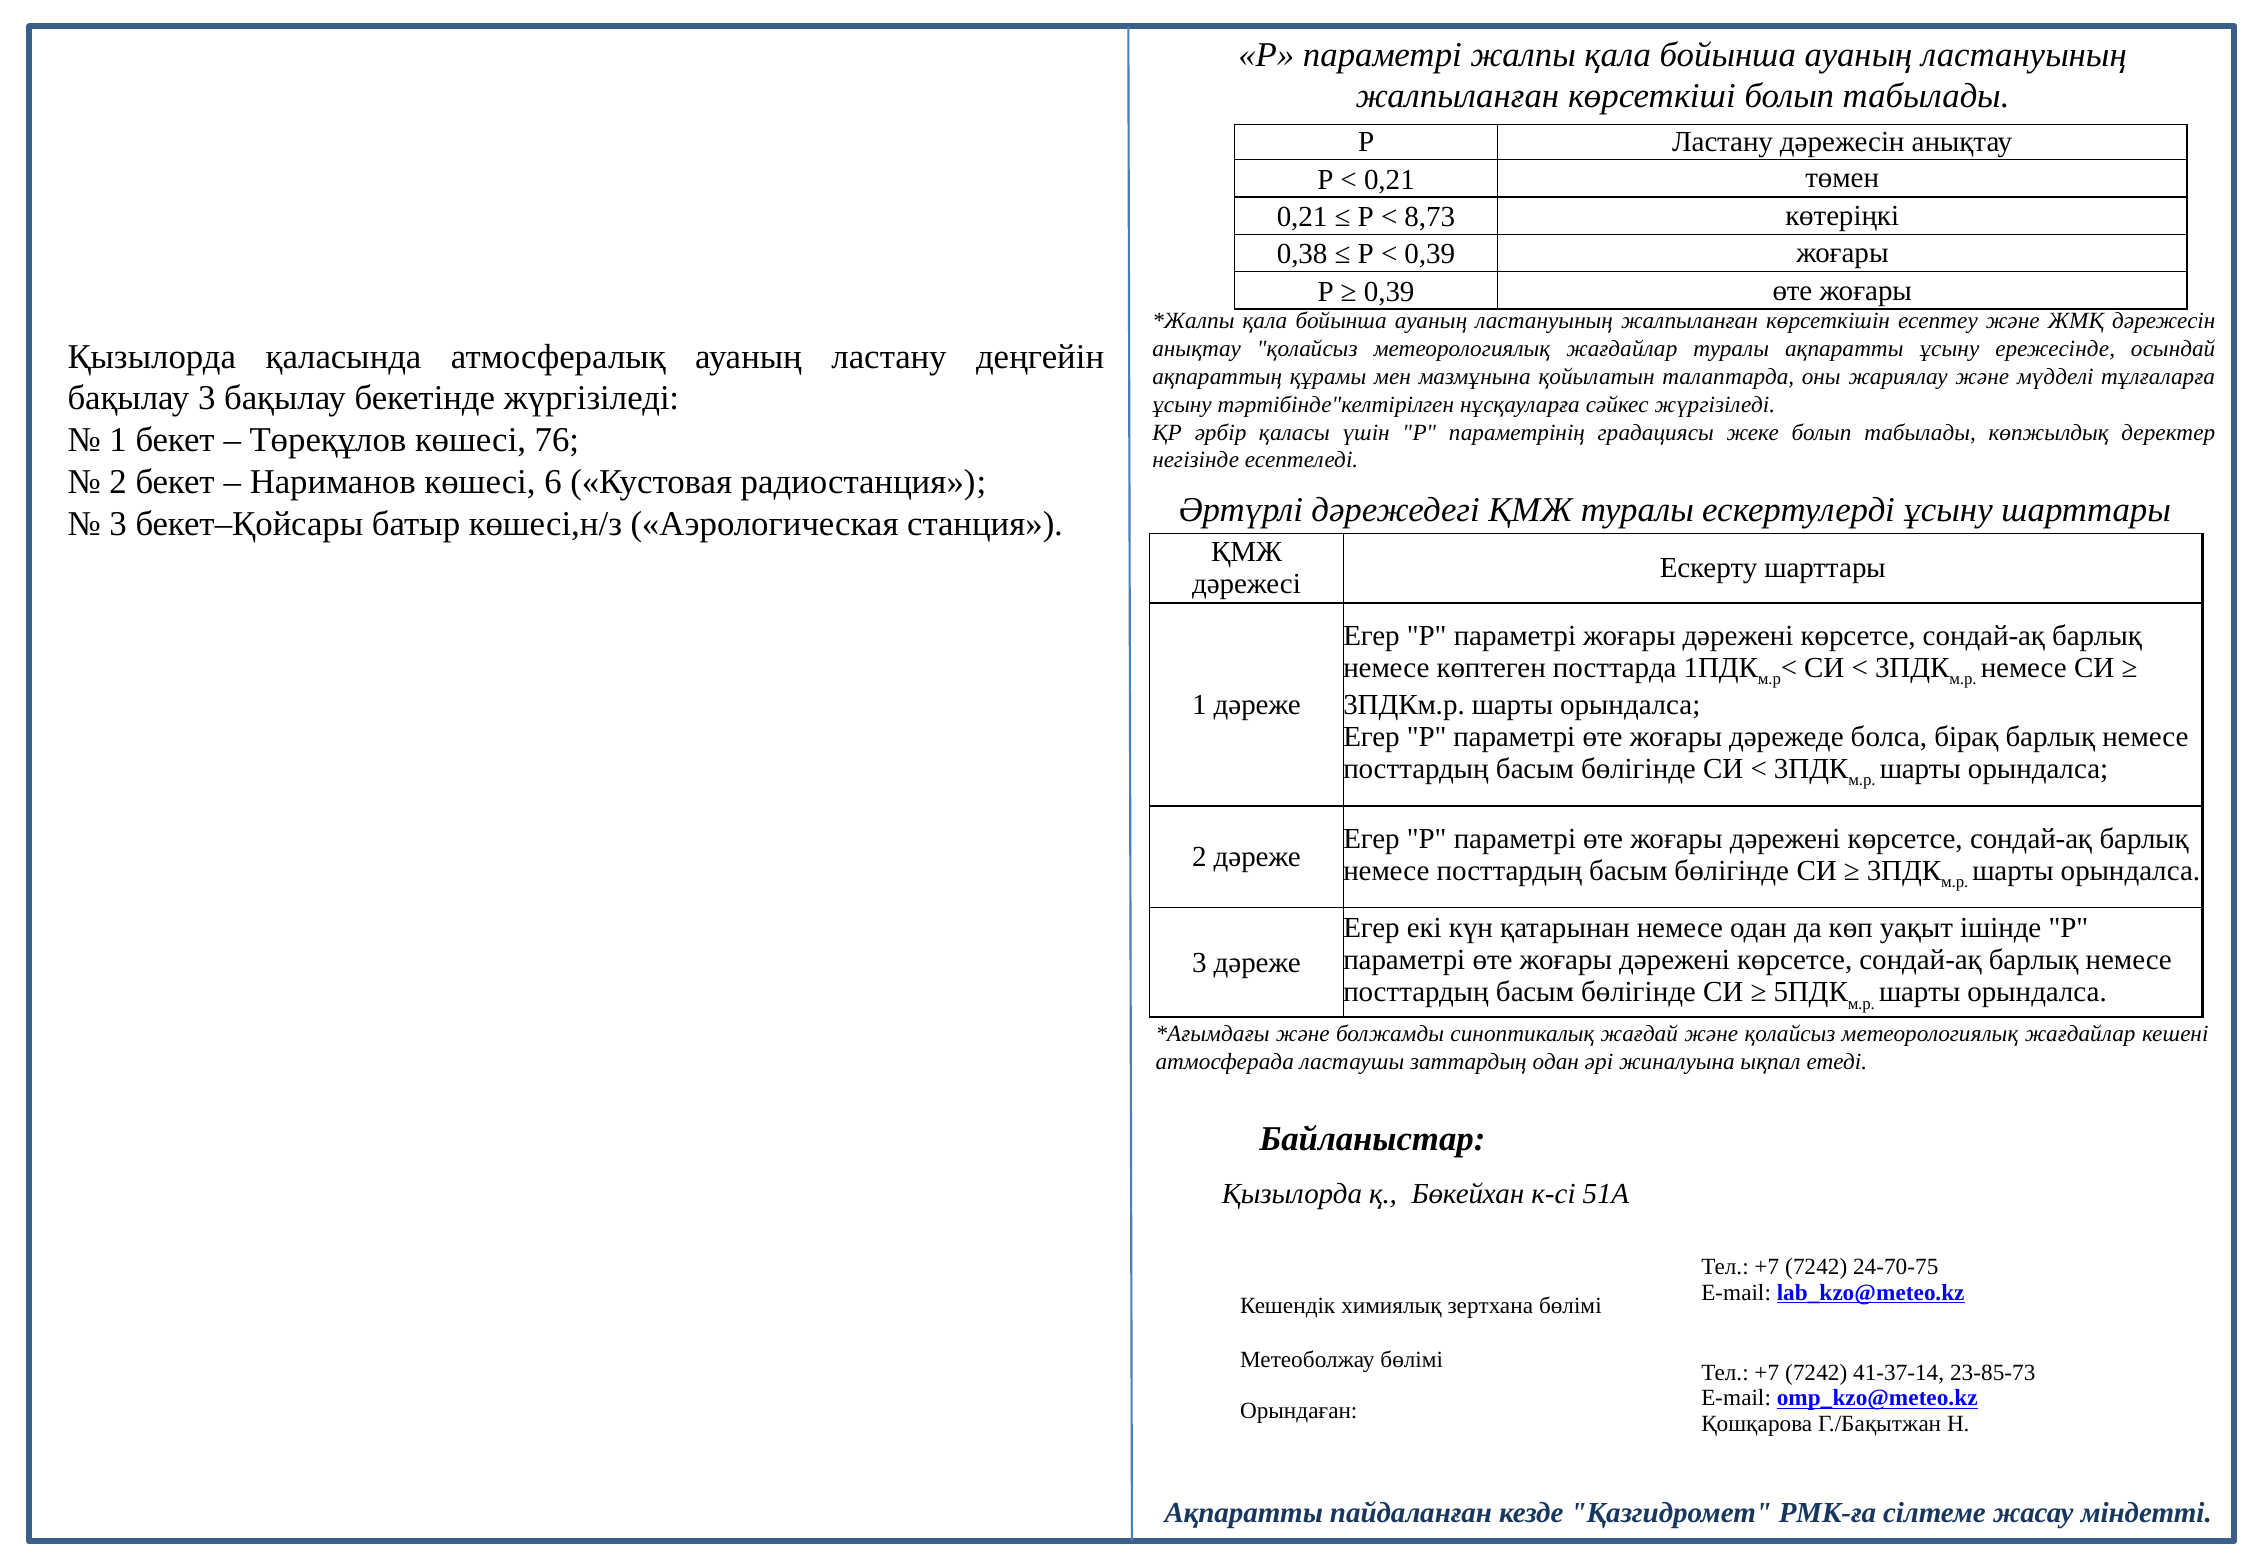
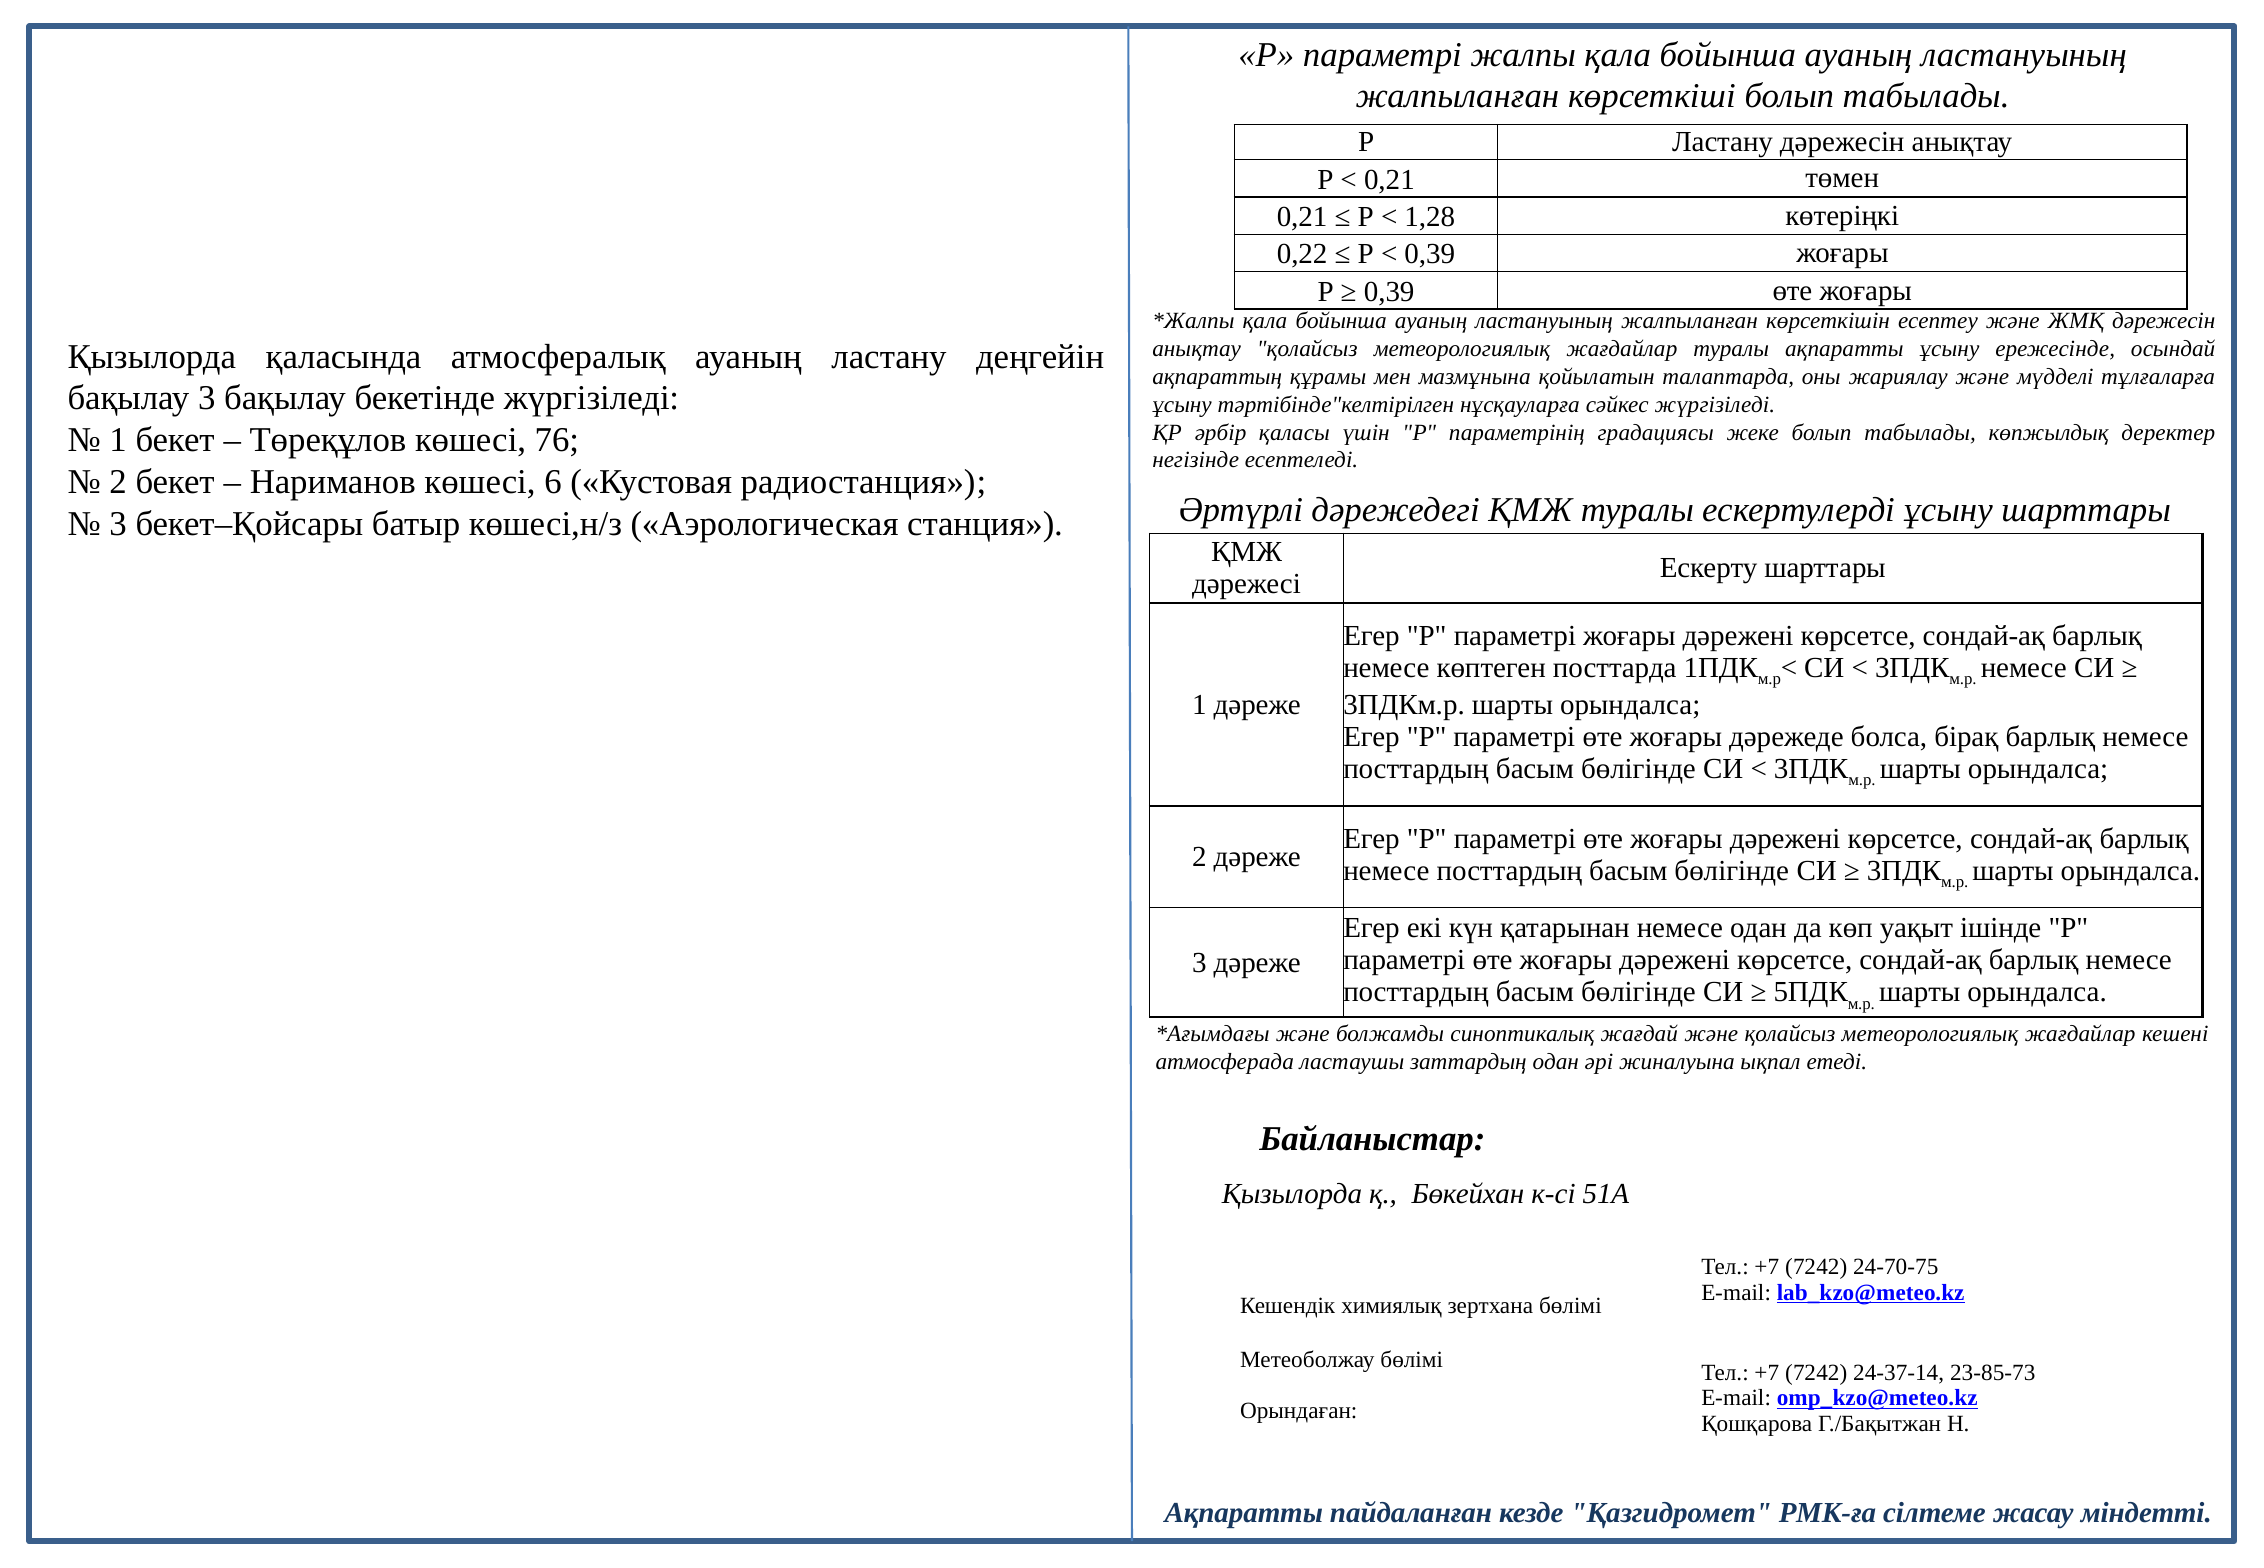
8,73: 8,73 -> 1,28
0,38: 0,38 -> 0,22
41-37-14: 41-37-14 -> 24-37-14
